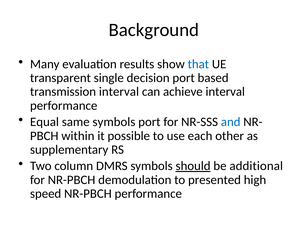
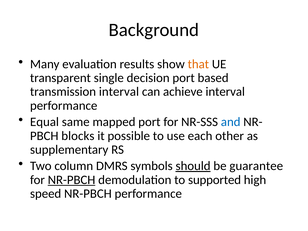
that colour: blue -> orange
same symbols: symbols -> mapped
within: within -> blocks
additional: additional -> guarantee
NR-PBCH at (72, 180) underline: none -> present
presented: presented -> supported
